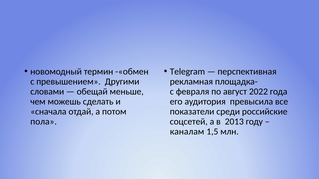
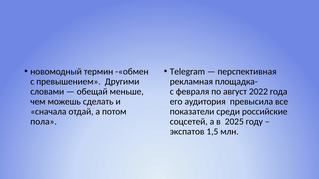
2013: 2013 -> 2025
каналам: каналам -> экспатов
